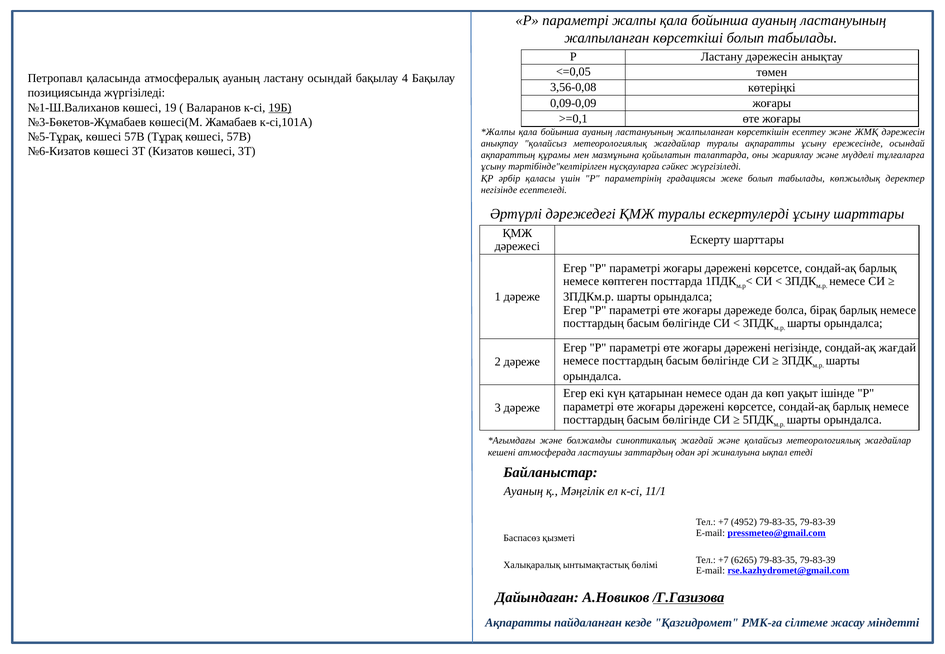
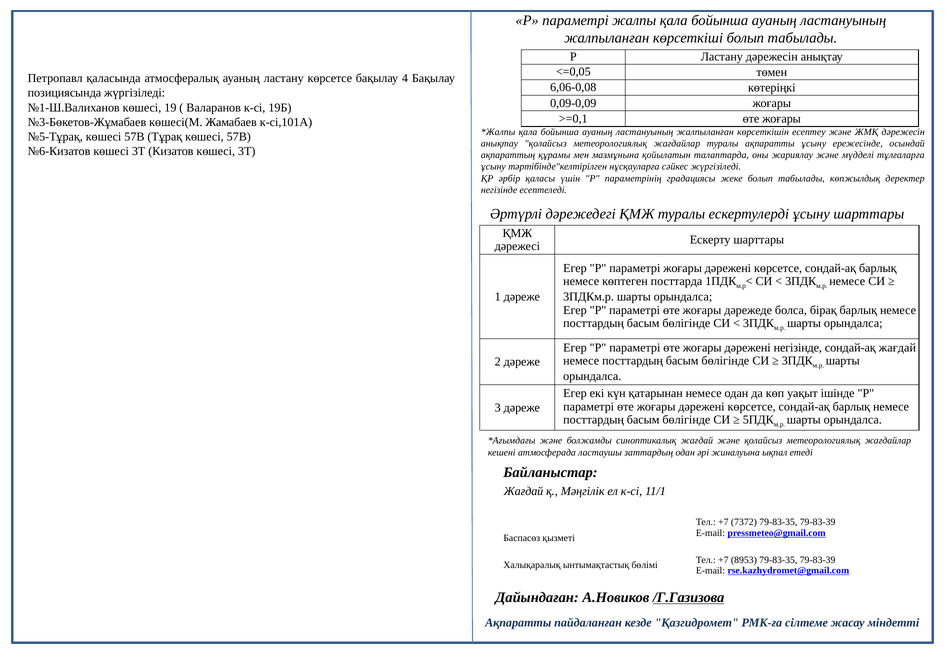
ластану осындай: осындай -> көрсетсе
3,56-0,08: 3,56-0,08 -> 6,06-0,08
19Б underline: present -> none
Ауаның at (523, 492): Ауаның -> Жағдай
4952: 4952 -> 7372
6265: 6265 -> 8953
